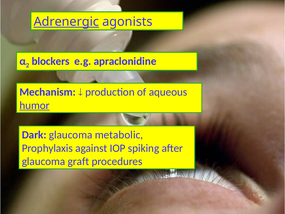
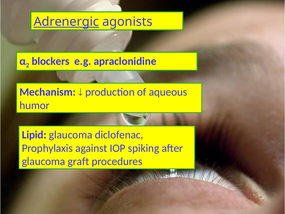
humor underline: present -> none
Dark: Dark -> Lipid
metabolic: metabolic -> diclofenac
